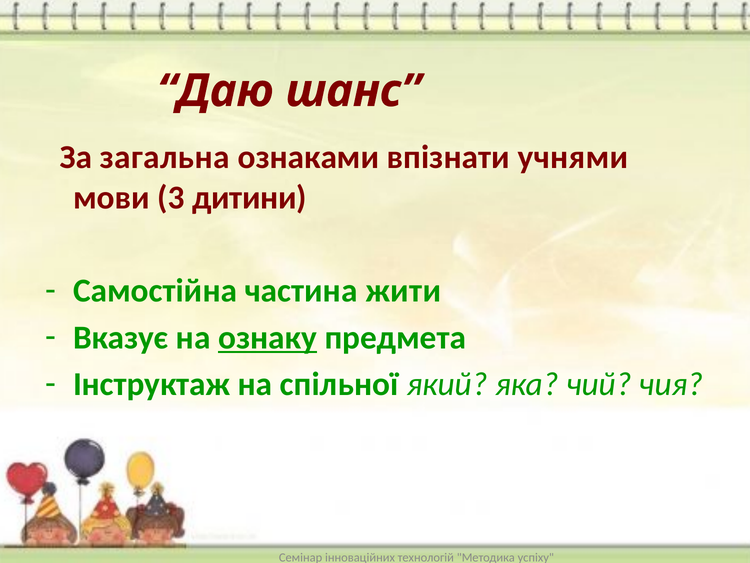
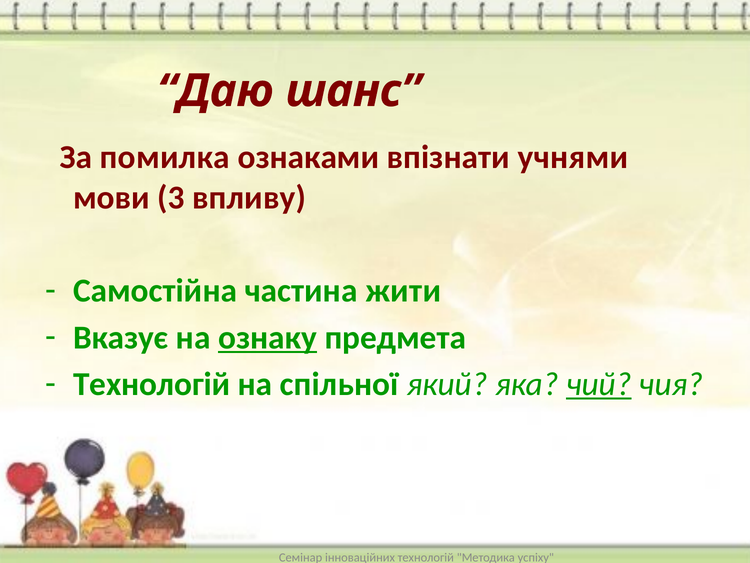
загальна: загальна -> помилка
дитини: дитини -> впливу
Інструктаж at (152, 384): Інструктаж -> Технологій
чий underline: none -> present
